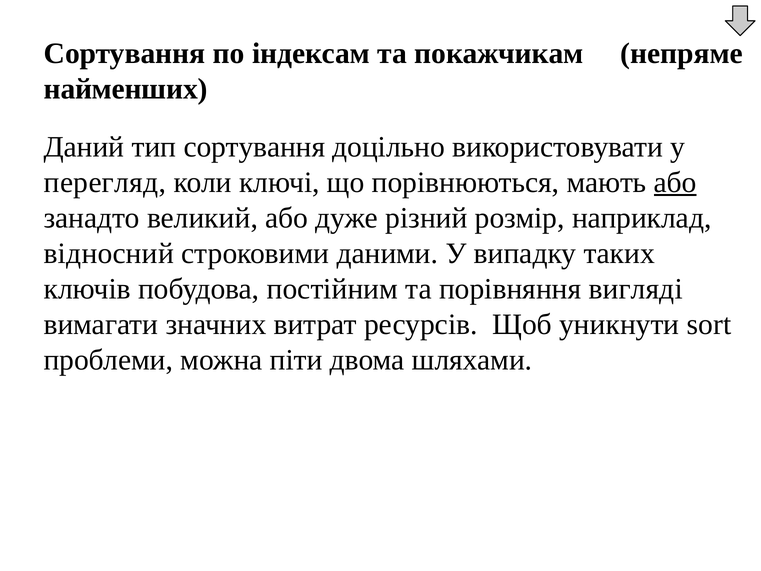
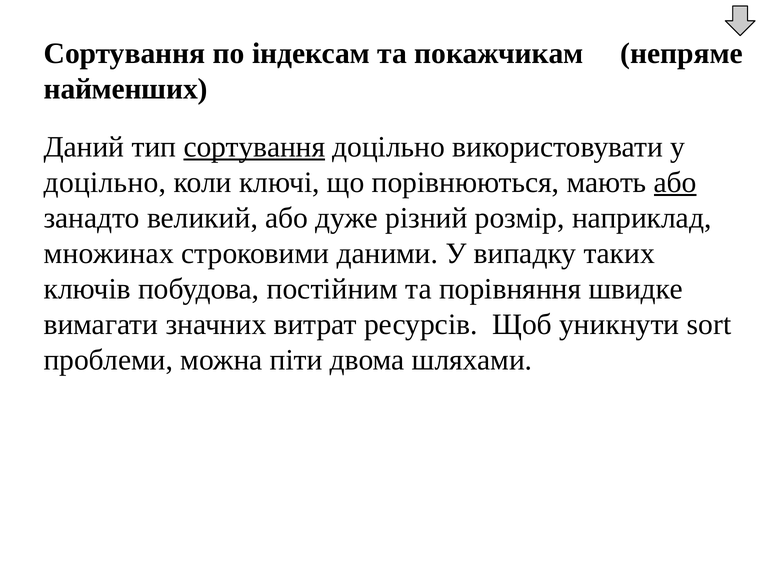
сортування at (254, 147) underline: none -> present
перегляд at (105, 182): перегляд -> доцільно
відносний: відносний -> множинах
вигляді: вигляді -> швидке
